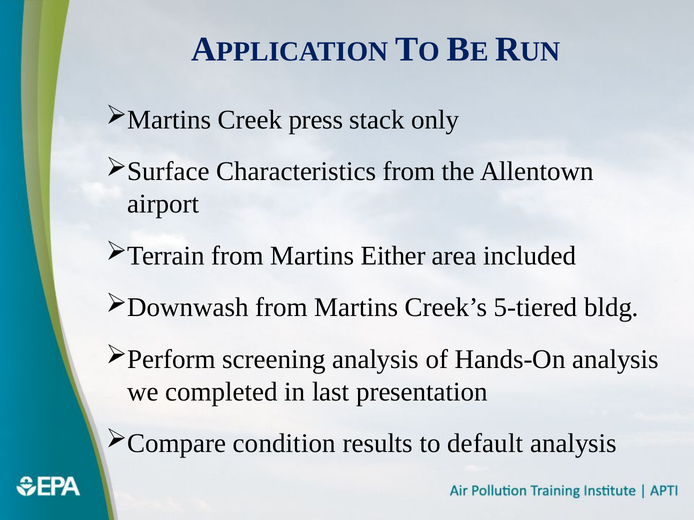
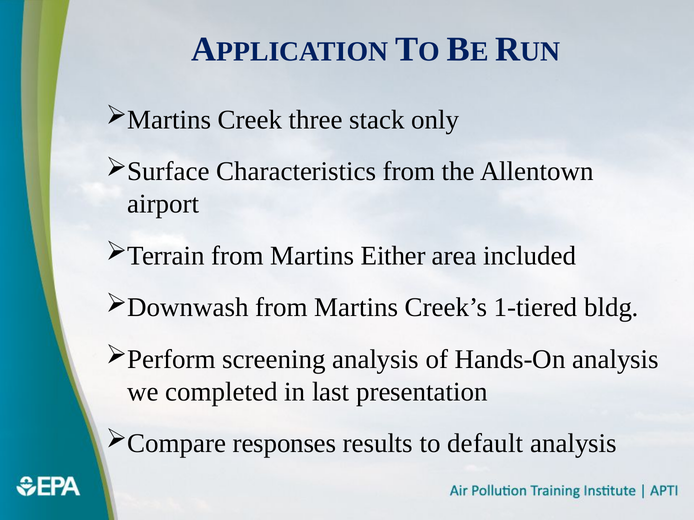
press: press -> three
5-tiered: 5-tiered -> 1-tiered
condition: condition -> responses
